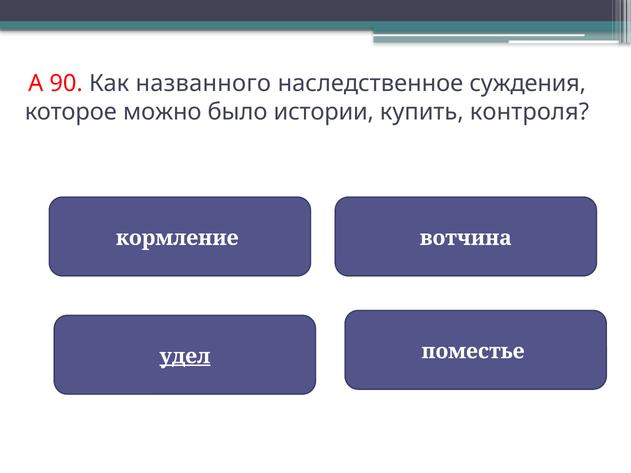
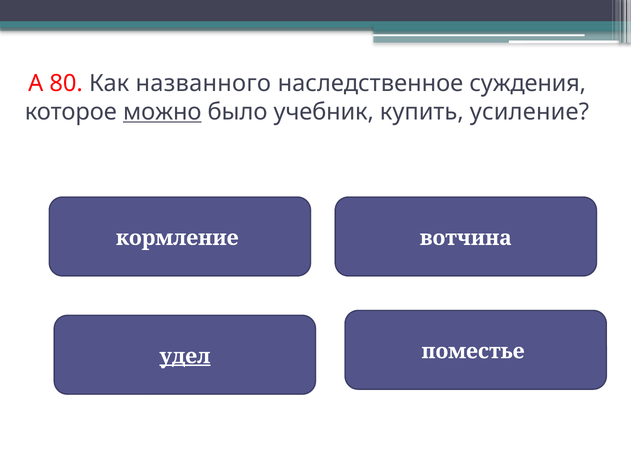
90: 90 -> 80
можно underline: none -> present
истории: истории -> учебник
контроля: контроля -> усиление
